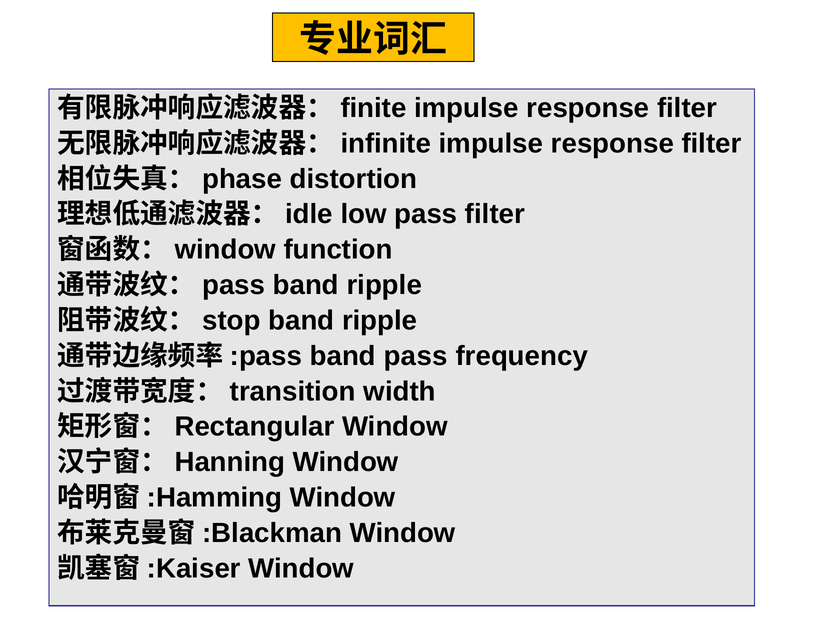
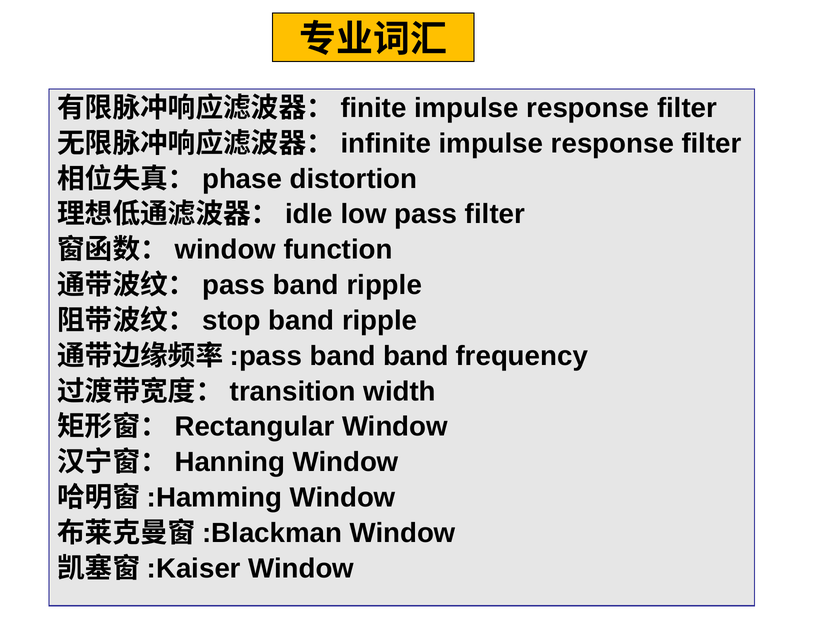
band pass: pass -> band
